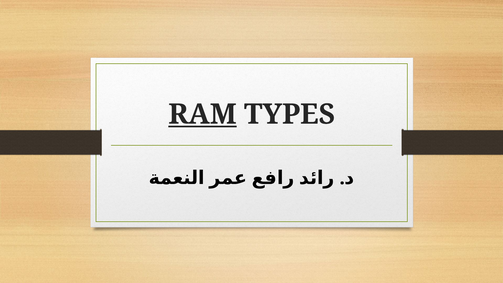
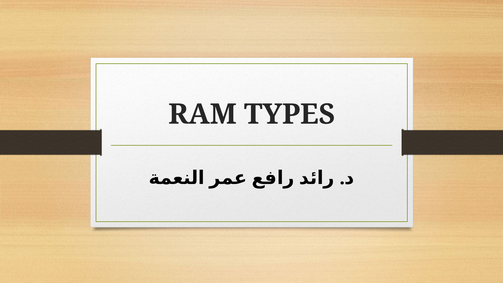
RAM underline: present -> none
